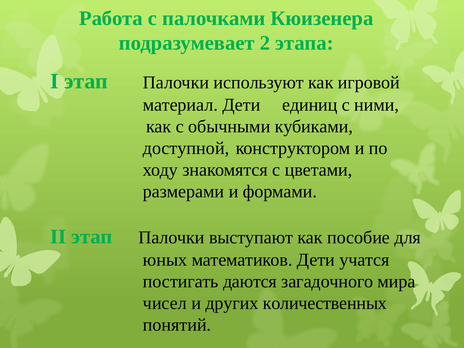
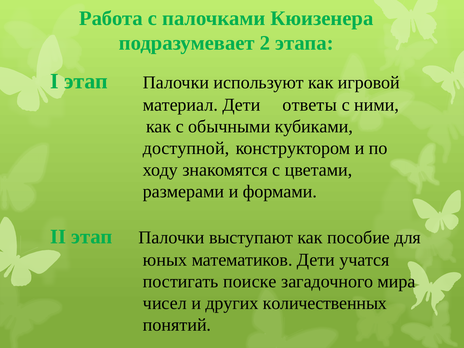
единиц: единиц -> ответы
даются: даются -> поиске
